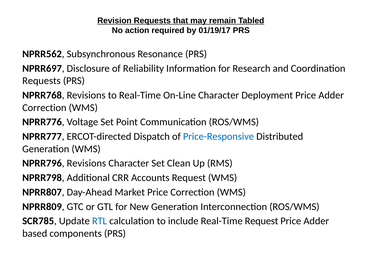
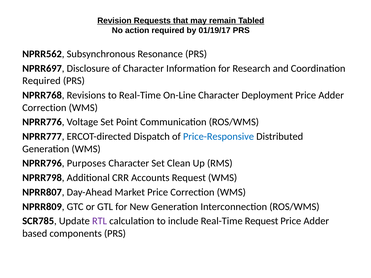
of Reliability: Reliability -> Character
Requests at (41, 81): Requests -> Required
NPRR796 Revisions: Revisions -> Purposes
RTL colour: blue -> purple
